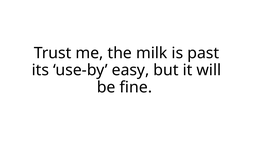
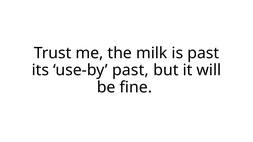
use-by easy: easy -> past
